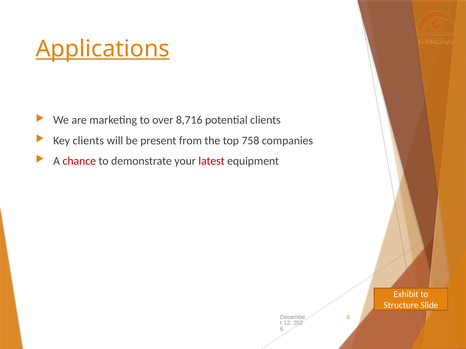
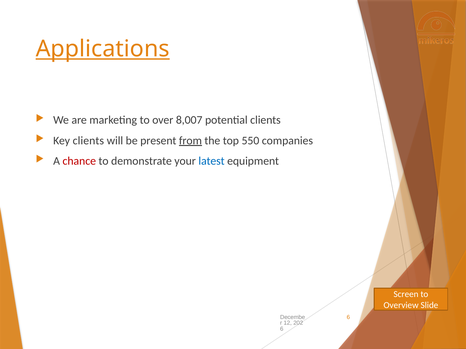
8,716: 8,716 -> 8,007
from underline: none -> present
758: 758 -> 550
latest colour: red -> blue
Exhibit: Exhibit -> Screen
Structure: Structure -> Overview
